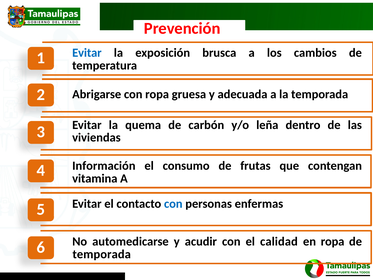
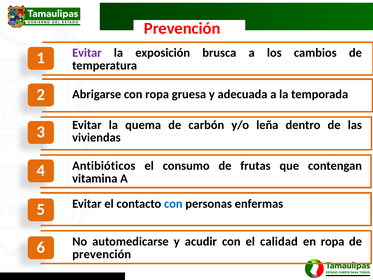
Evitar at (87, 53) colour: blue -> purple
Información: Información -> Antibióticos
temporada at (102, 254): temporada -> prevención
